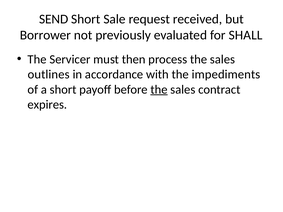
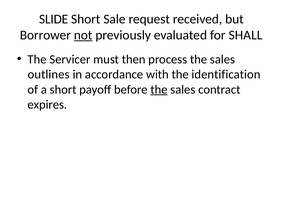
SEND: SEND -> SLIDE
not underline: none -> present
impediments: impediments -> identification
